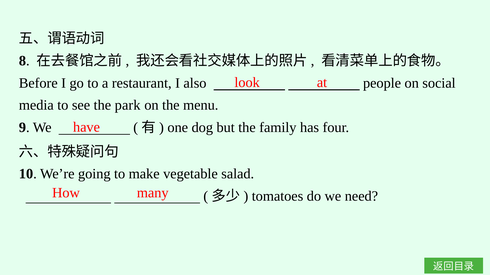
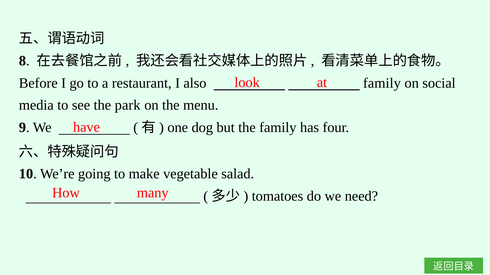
also people: people -> family
